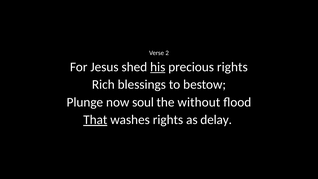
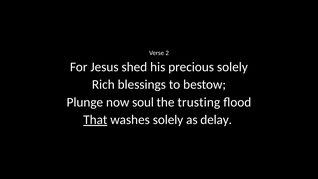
his underline: present -> none
precious rights: rights -> solely
without: without -> trusting
washes rights: rights -> solely
